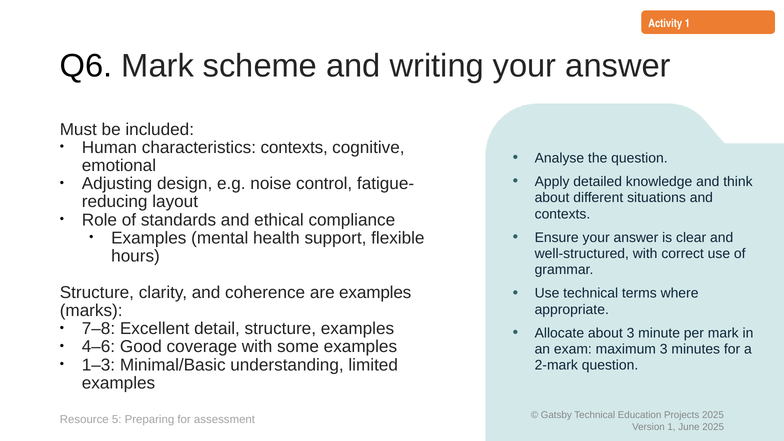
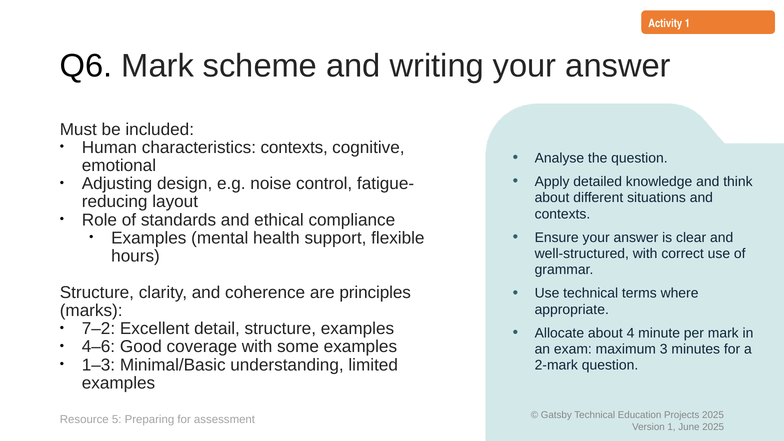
are examples: examples -> principles
7–8: 7–8 -> 7–2
about 3: 3 -> 4
